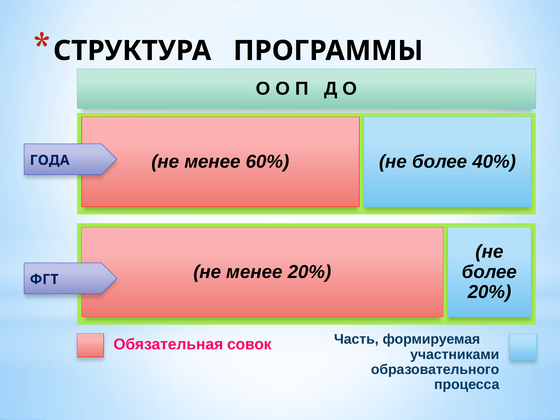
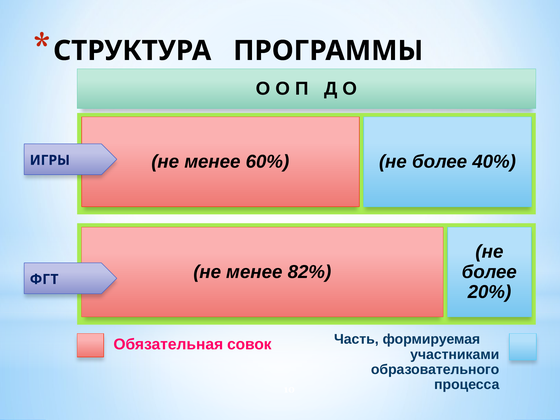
ГОДА: ГОДА -> ИГРЫ
менее 20%: 20% -> 82%
